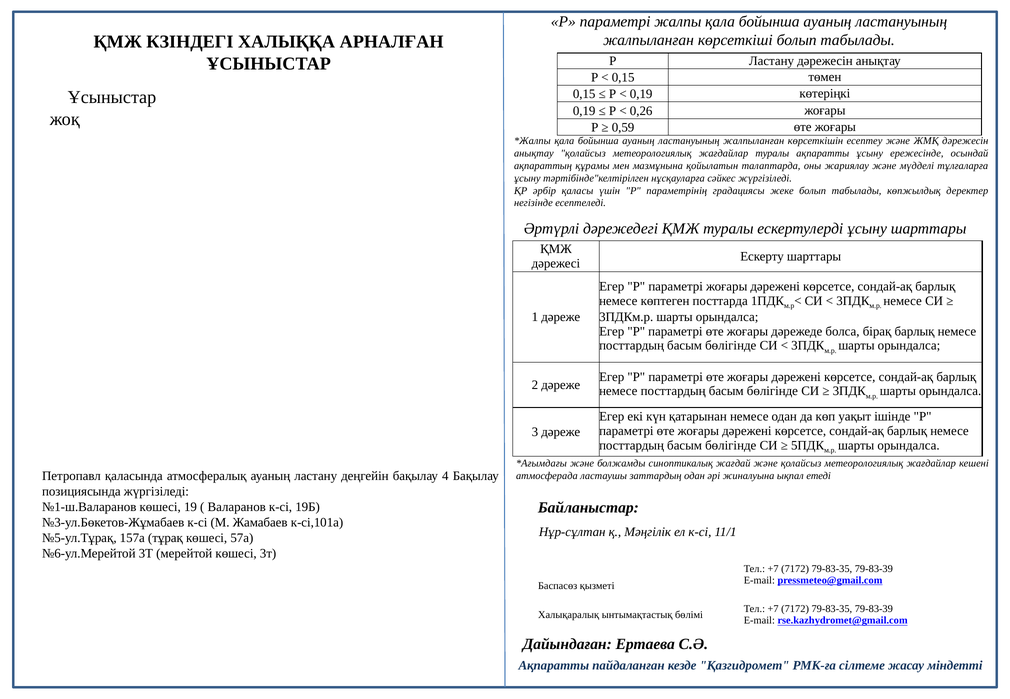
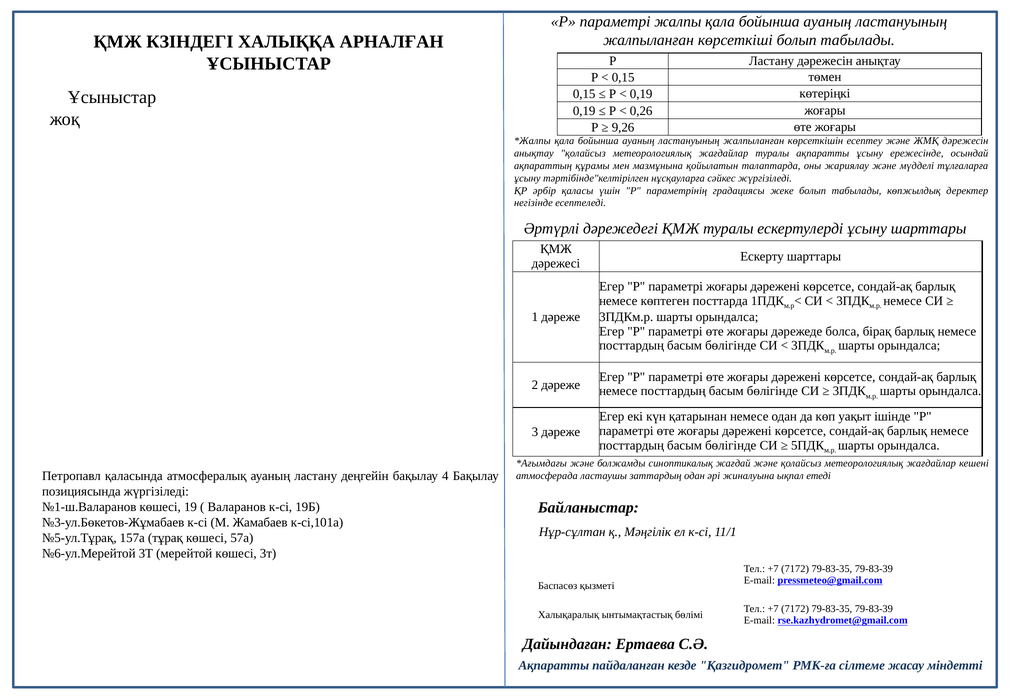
0,59: 0,59 -> 9,26
